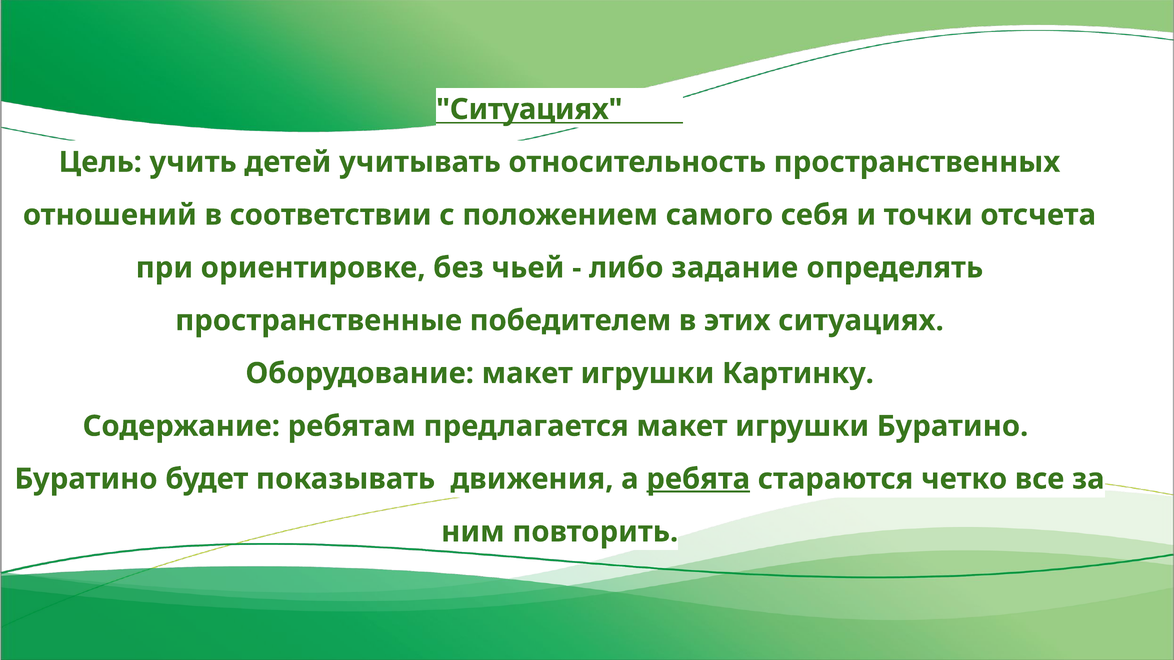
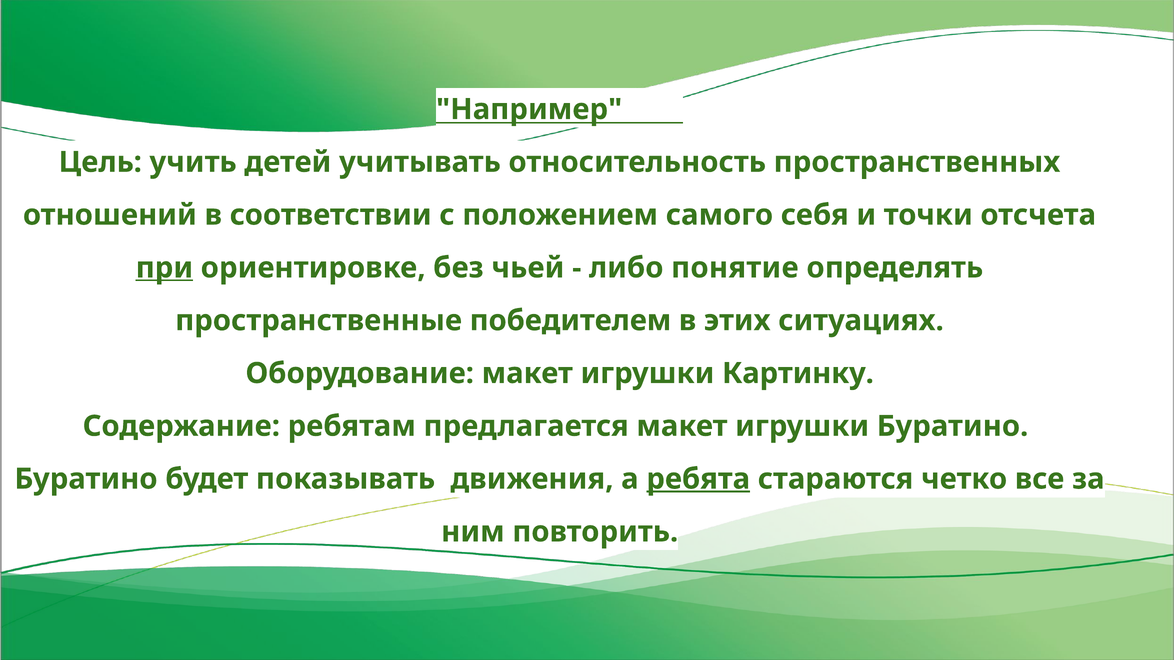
Ситуациях at (529, 109): Ситуациях -> Например
при underline: none -> present
задание: задание -> понятие
